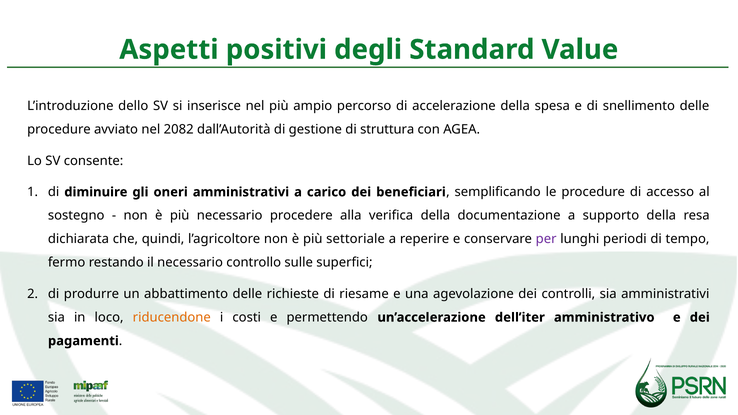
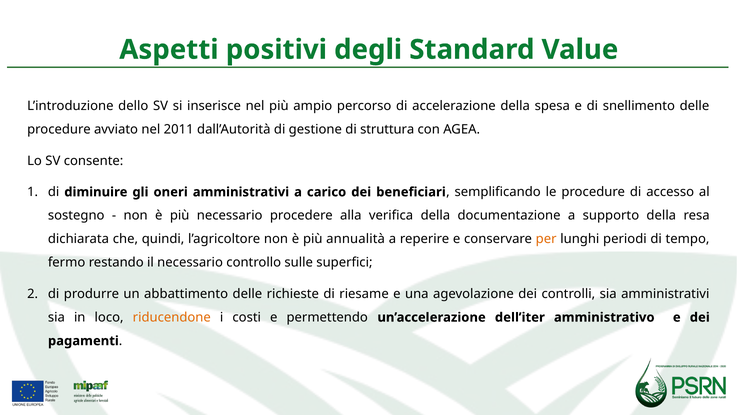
2082: 2082 -> 2011
settoriale: settoriale -> annualità
per colour: purple -> orange
